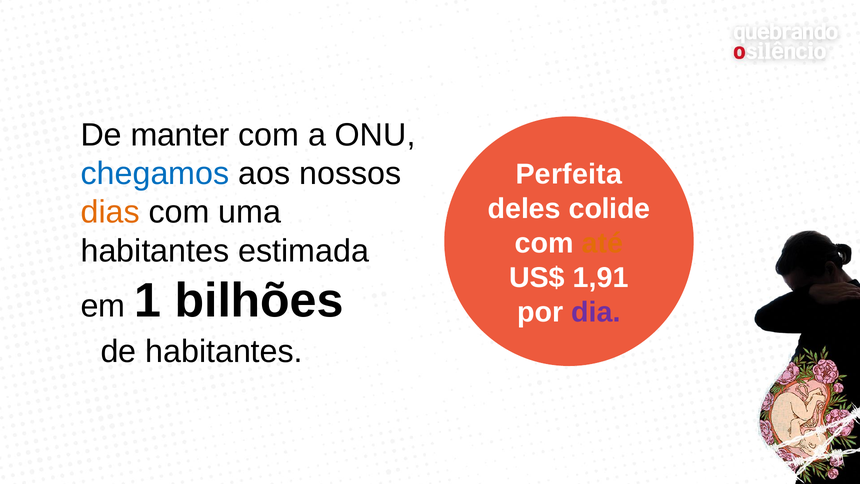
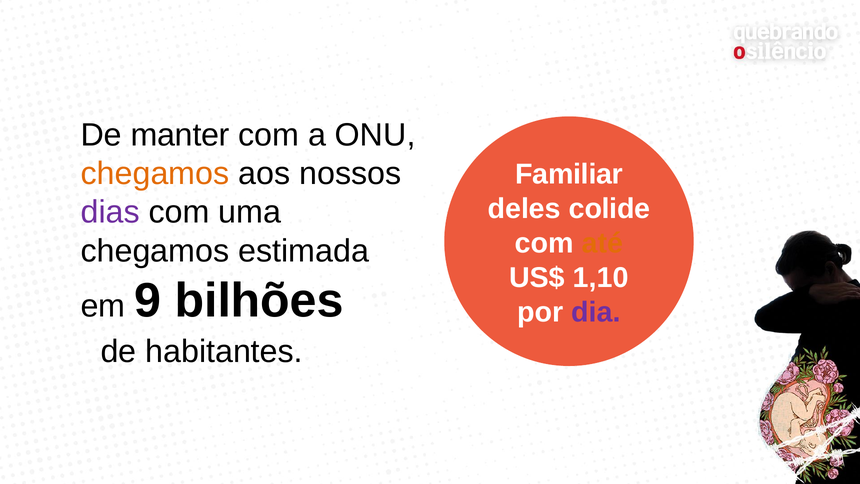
chegamos at (155, 173) colour: blue -> orange
Perfeita: Perfeita -> Familiar
dias colour: orange -> purple
habitantes at (155, 251): habitantes -> chegamos
1,91: 1,91 -> 1,10
1: 1 -> 9
